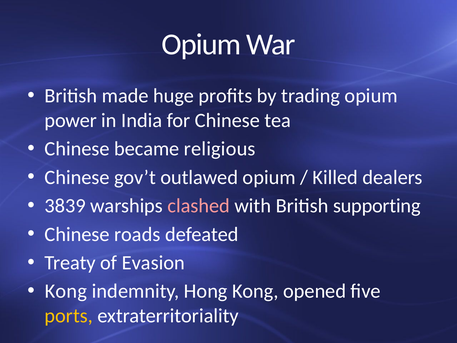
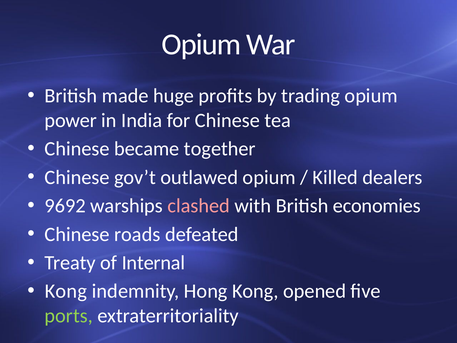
religious: religious -> together
3839: 3839 -> 9692
supporting: supporting -> economies
Evasion: Evasion -> Internal
ports colour: yellow -> light green
